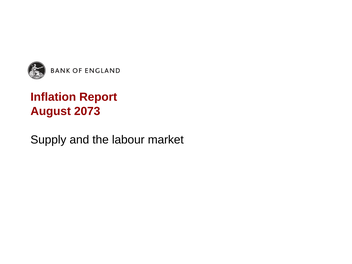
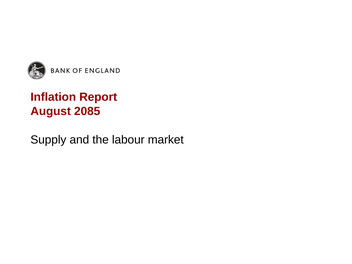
2073: 2073 -> 2085
